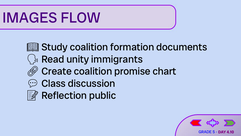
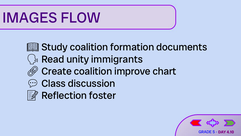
promise: promise -> improve
public: public -> foster
